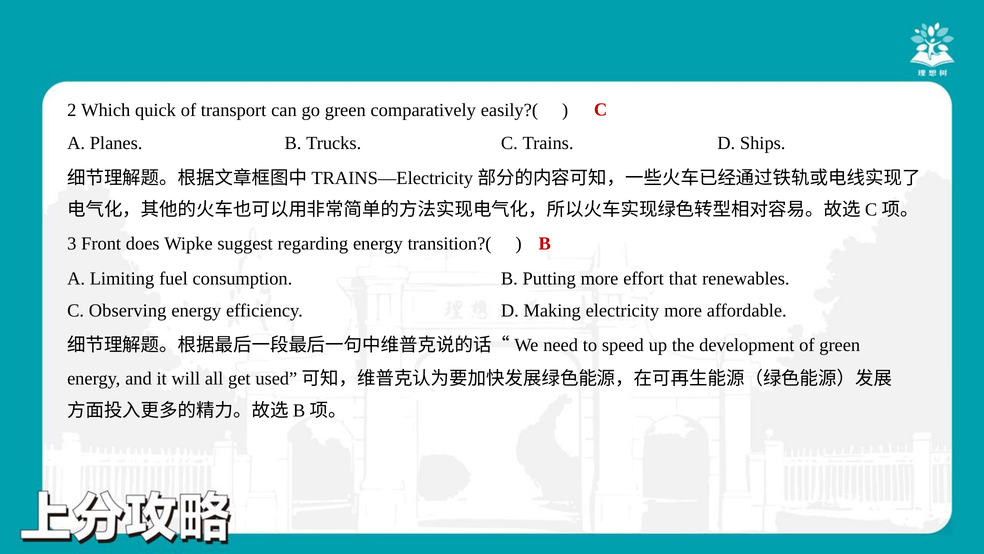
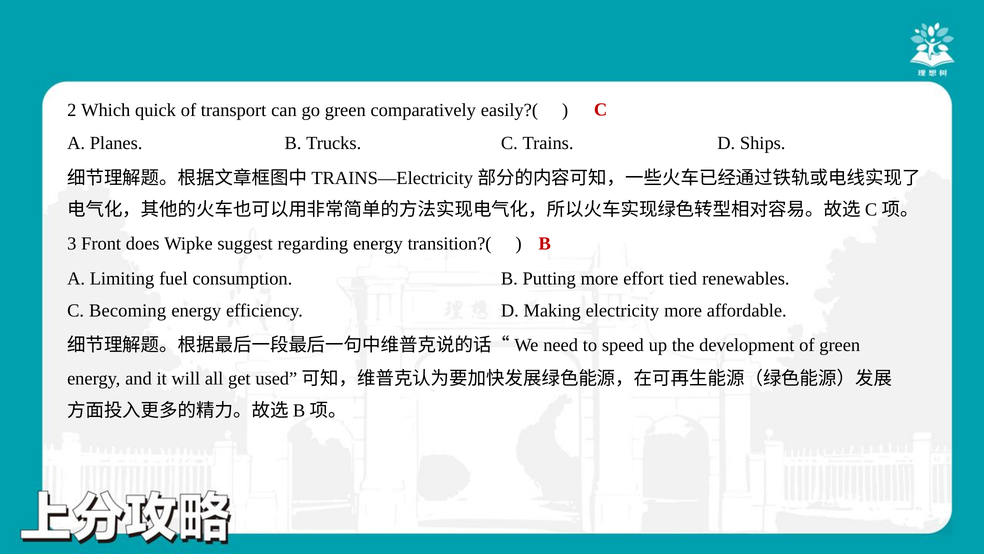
that: that -> tied
Observing: Observing -> Becoming
